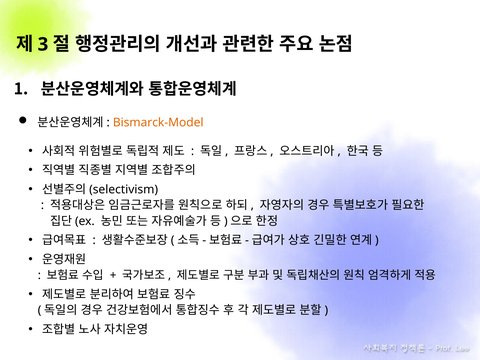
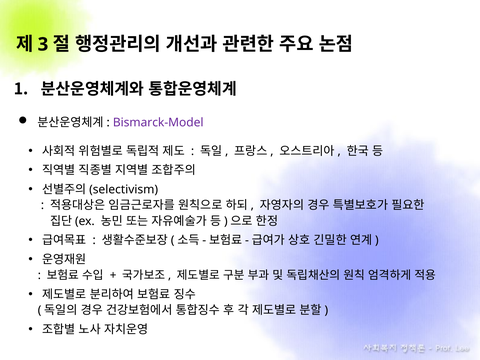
Bismarck-Model colour: orange -> purple
